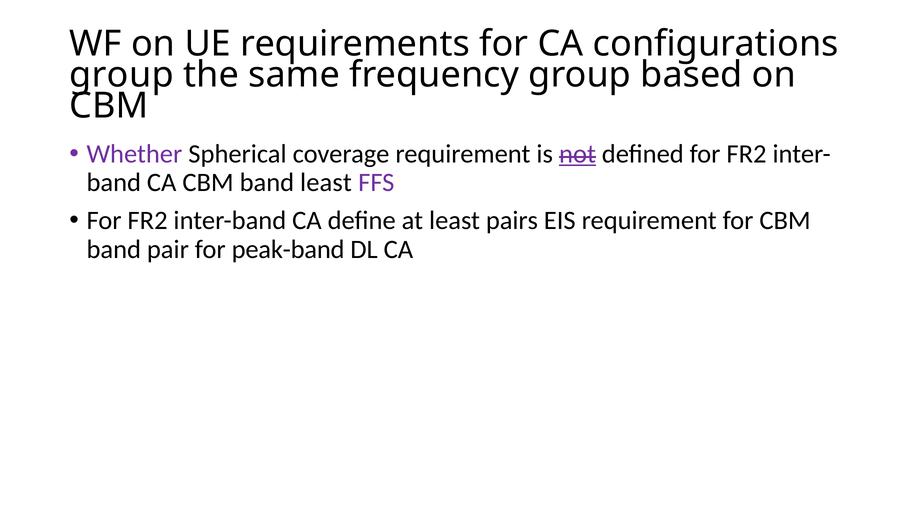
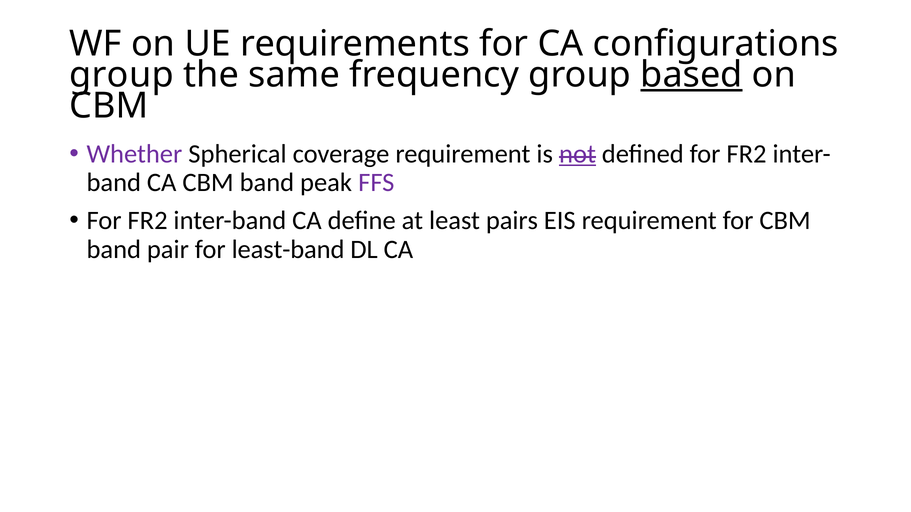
based underline: none -> present
band least: least -> peak
peak-band: peak-band -> least-band
